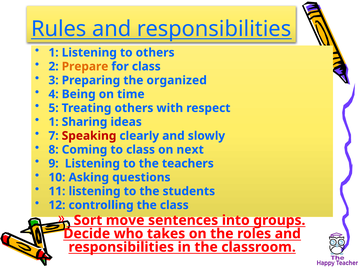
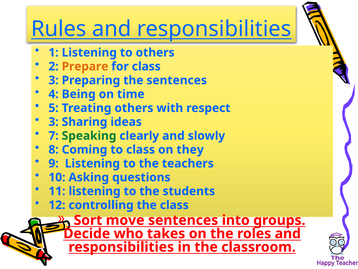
the organized: organized -> sentences
1 at (54, 122): 1 -> 3
Speaking colour: red -> green
next: next -> they
